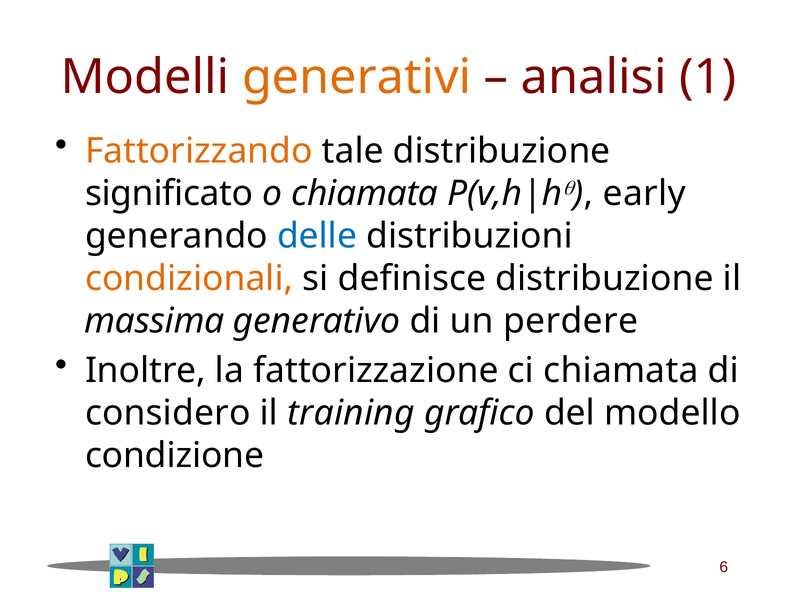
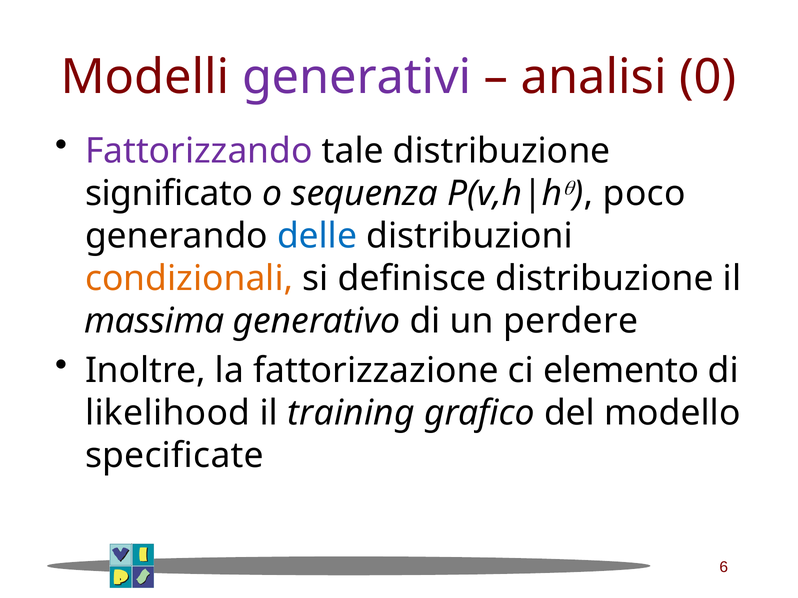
generativi colour: orange -> purple
1: 1 -> 0
Fattorizzando colour: orange -> purple
o chiamata: chiamata -> sequenza
early: early -> poco
ci chiamata: chiamata -> elemento
considero: considero -> likelihood
condizione: condizione -> specificate
